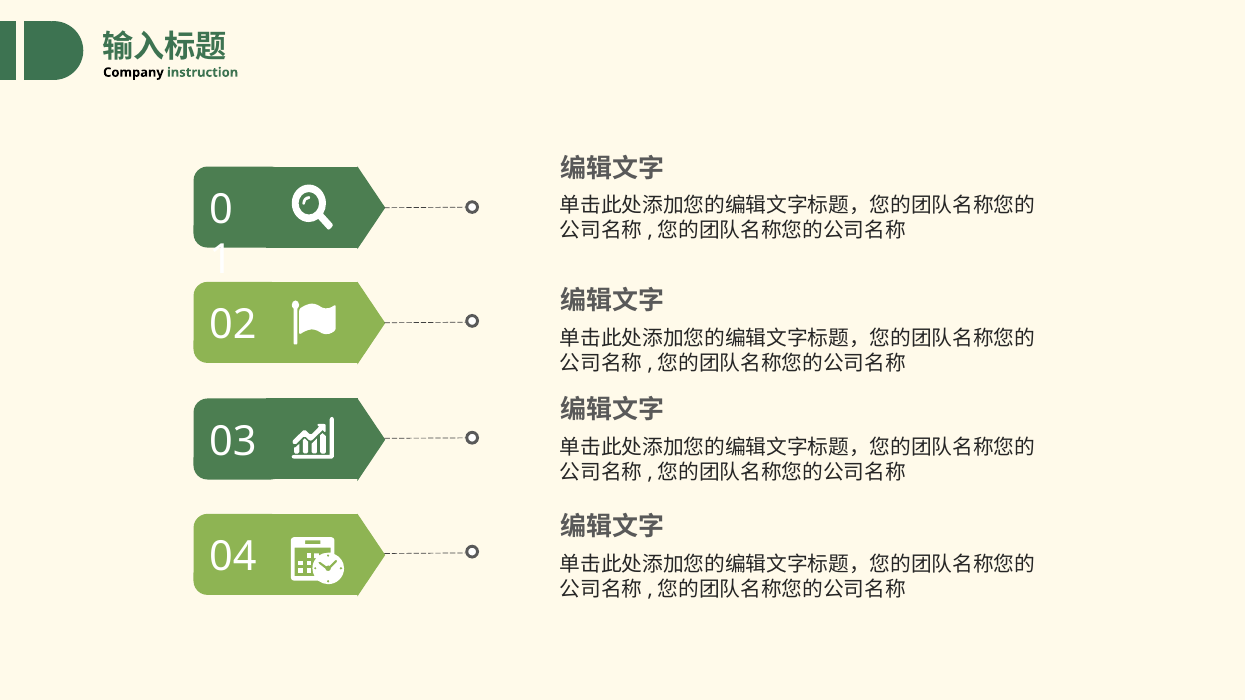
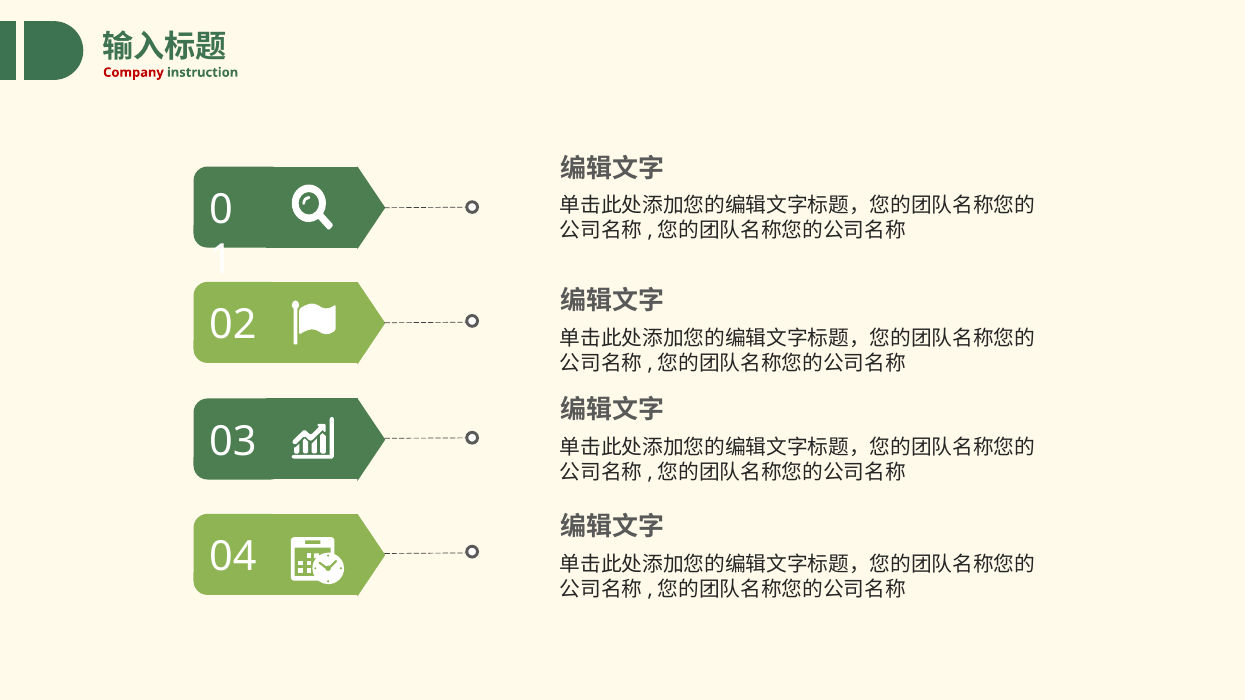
Company colour: black -> red
